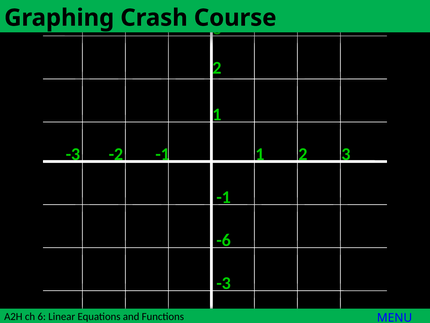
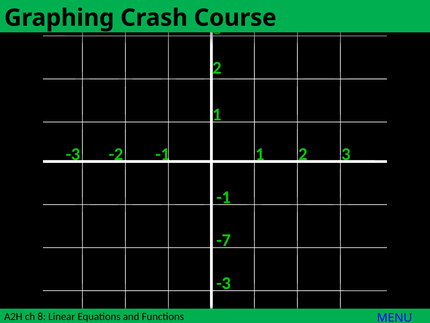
-6: -6 -> -7
6: 6 -> 8
